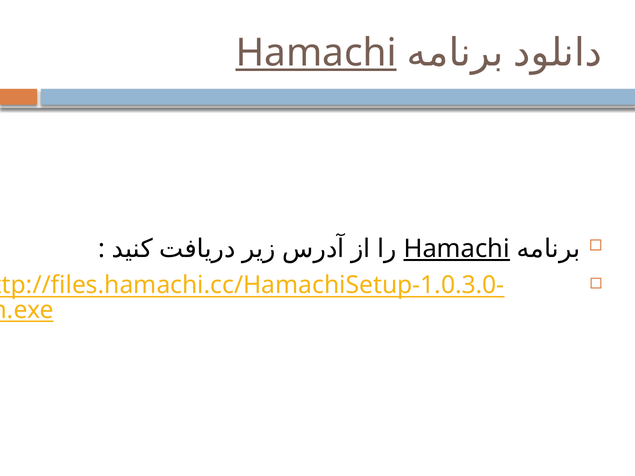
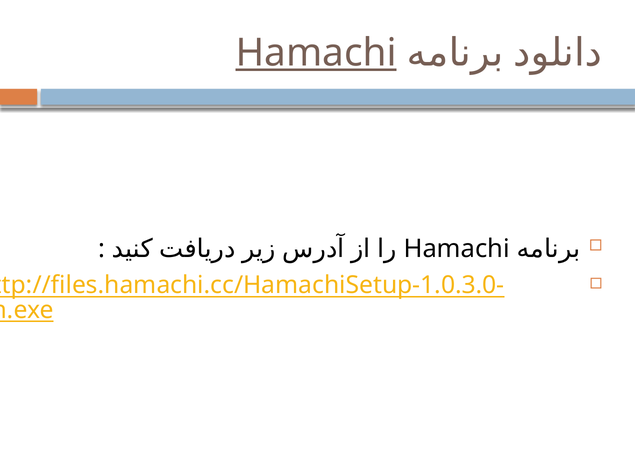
Hamachi at (457, 249) underline: present -> none
